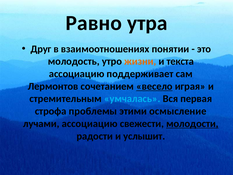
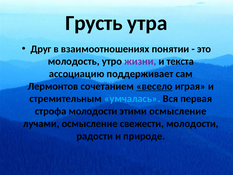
Равно: Равно -> Грусть
жизни colour: orange -> purple
строфа проблемы: проблемы -> молодости
лучами ассоциацию: ассоциацию -> осмысление
молодости at (192, 123) underline: present -> none
услышит: услышит -> природе
